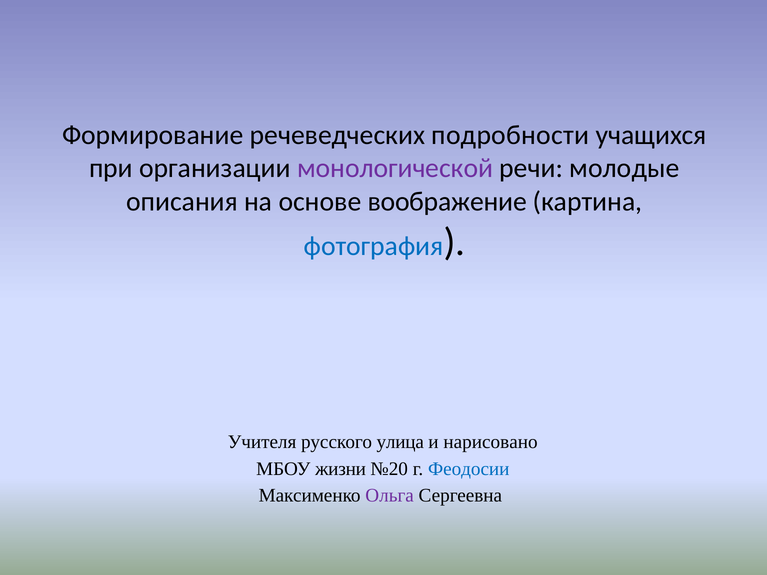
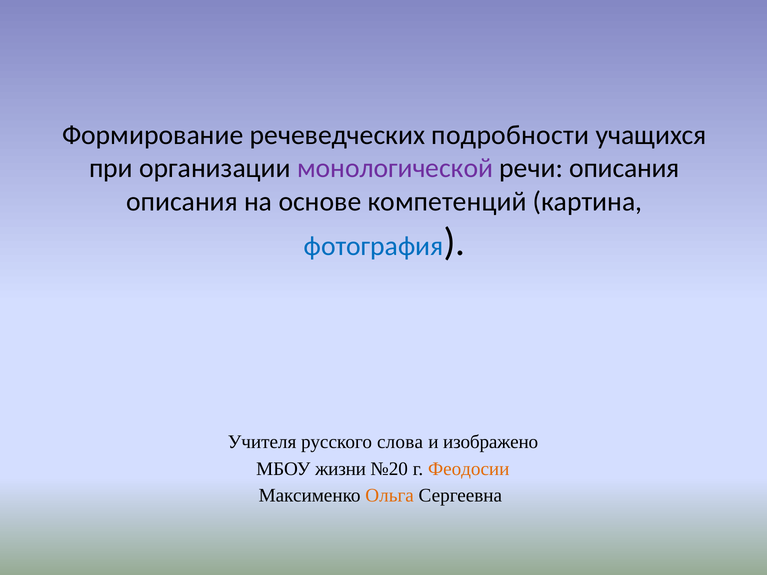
речи молодые: молодые -> описания
воображение: воображение -> компетенций
улица: улица -> слова
нарисовано: нарисовано -> изображено
Феодосии colour: blue -> orange
Ольга colour: purple -> orange
